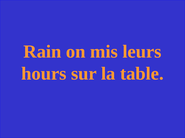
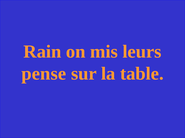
hours: hours -> pense
